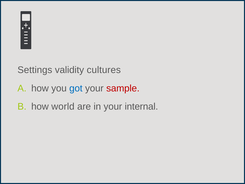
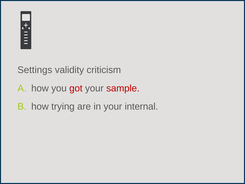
cultures: cultures -> criticism
got colour: blue -> red
world: world -> trying
